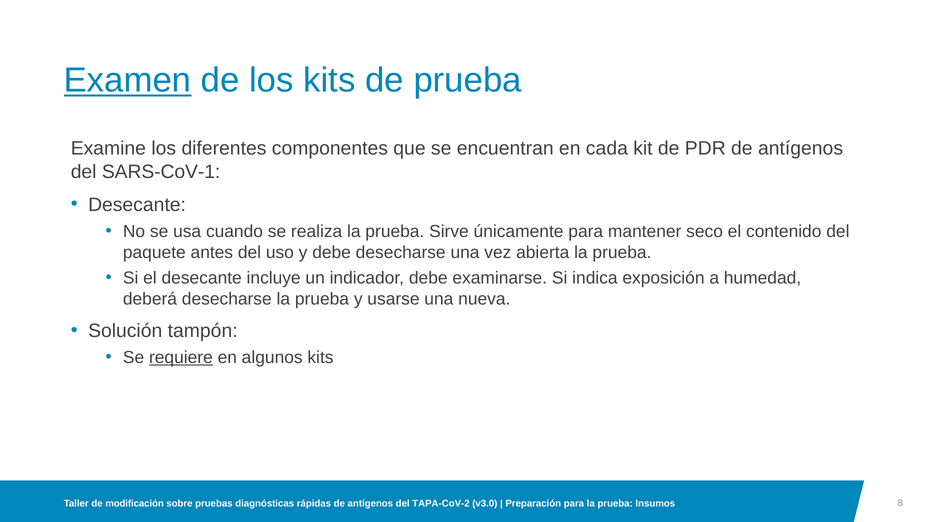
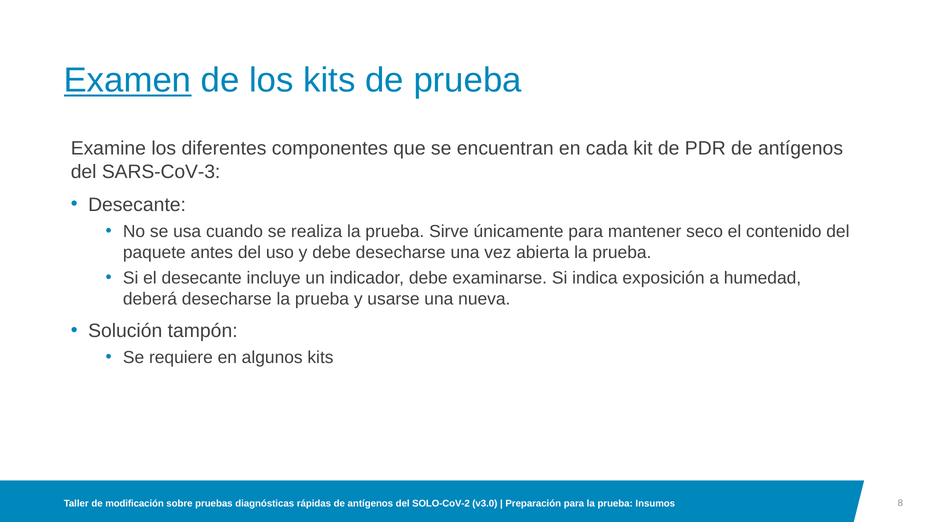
SARS-CoV-1: SARS-CoV-1 -> SARS-CoV-3
requiere underline: present -> none
TAPA-CoV-2: TAPA-CoV-2 -> SOLO-CoV-2
